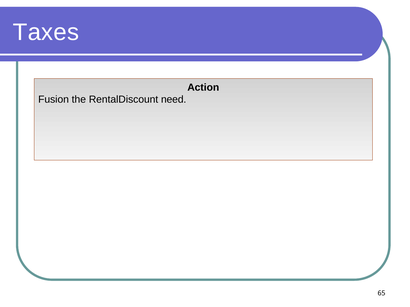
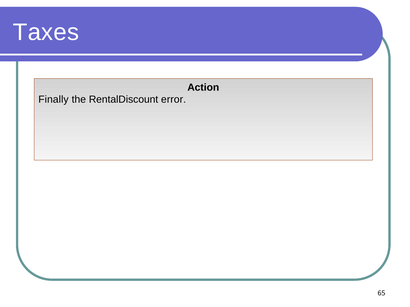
Fusion: Fusion -> Finally
need: need -> error
